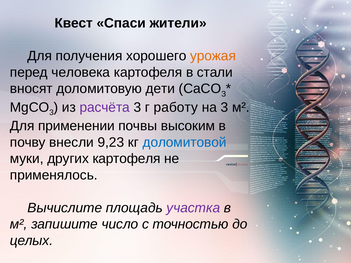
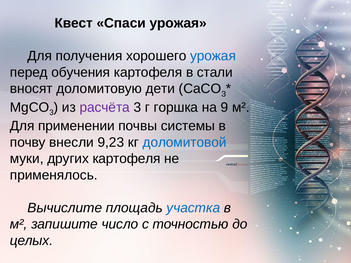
Спаси жители: жители -> урожая
урожая at (213, 56) colour: orange -> blue
человека: человека -> обучения
работу: работу -> горшка
на 3: 3 -> 9
высоким: высоким -> системы
участка colour: purple -> blue
